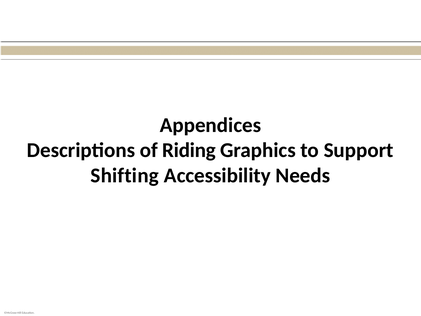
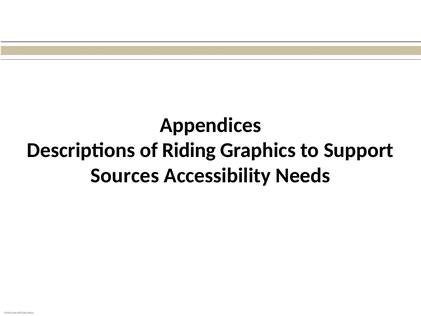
Shifting: Shifting -> Sources
